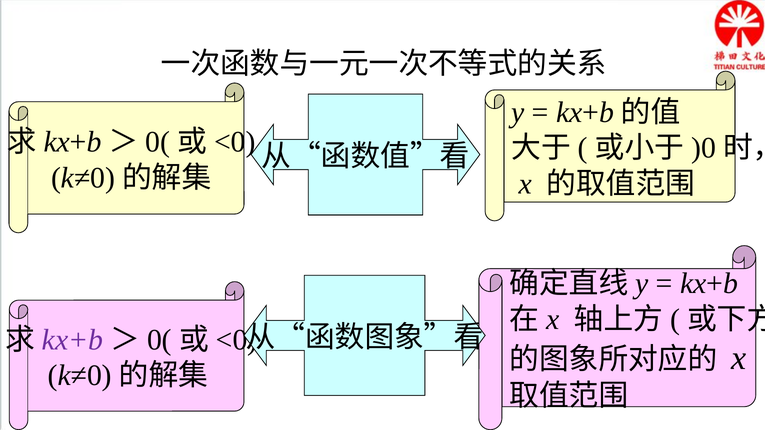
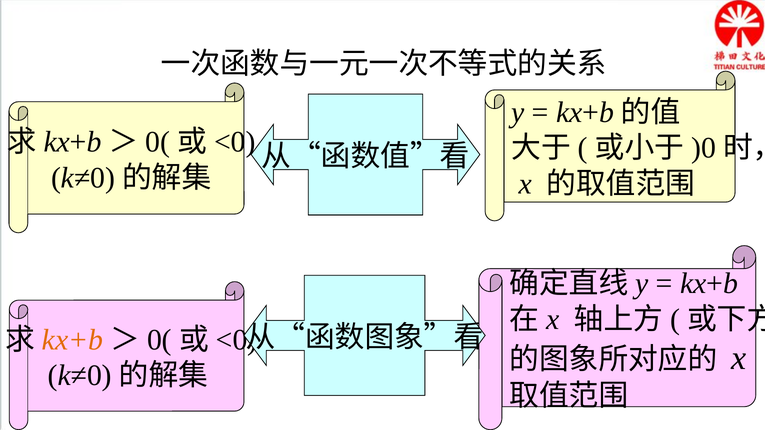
kx+b at (73, 340) colour: purple -> orange
